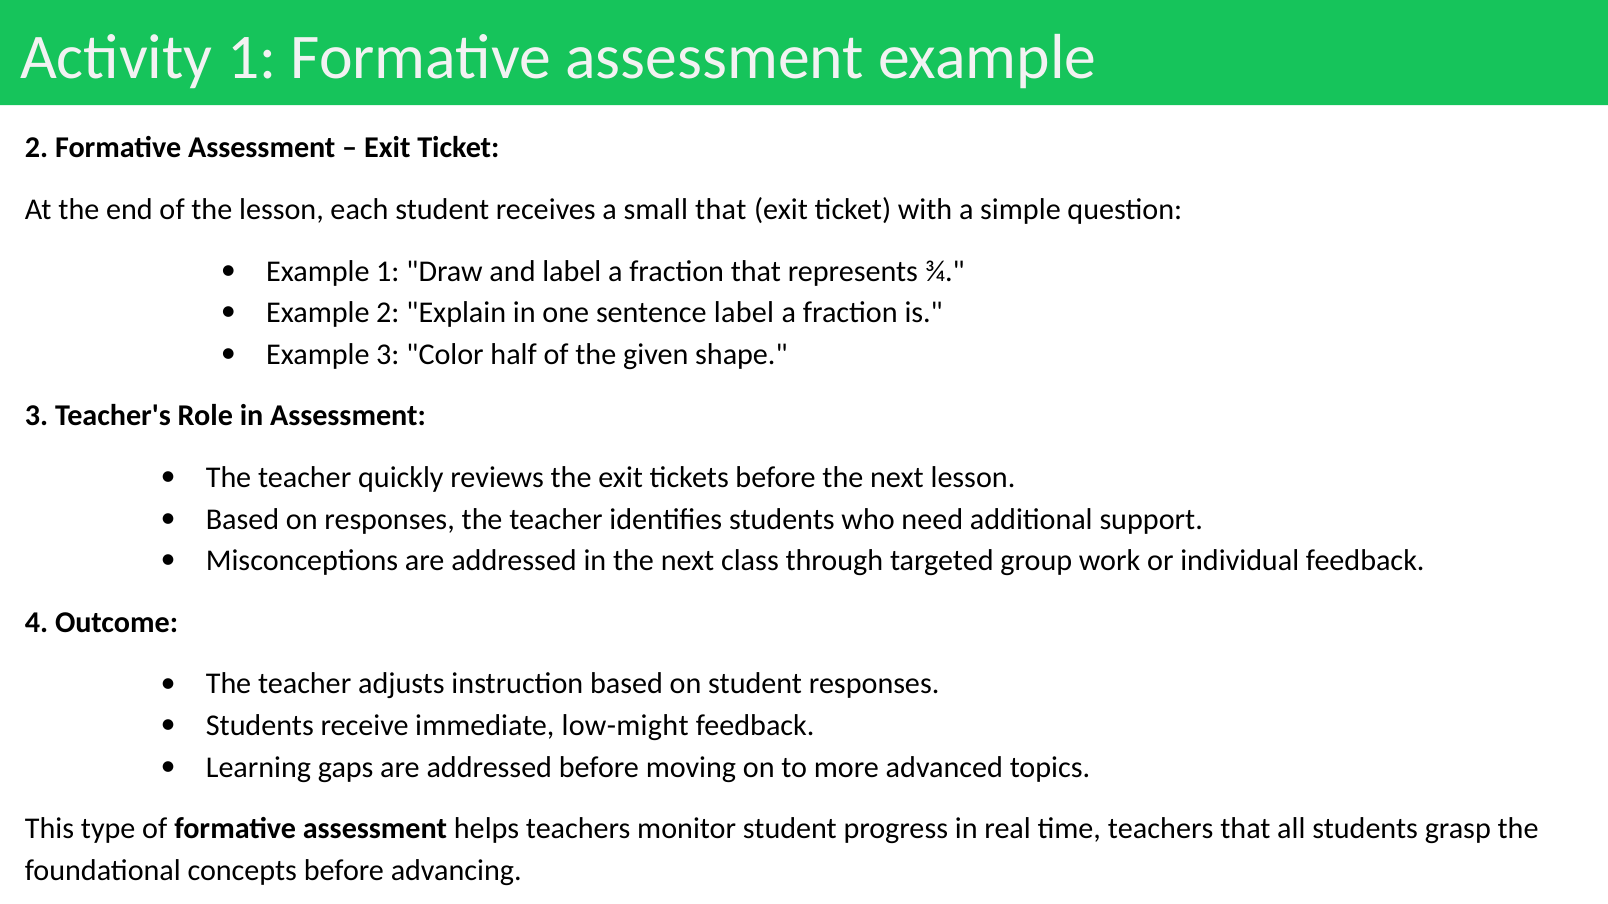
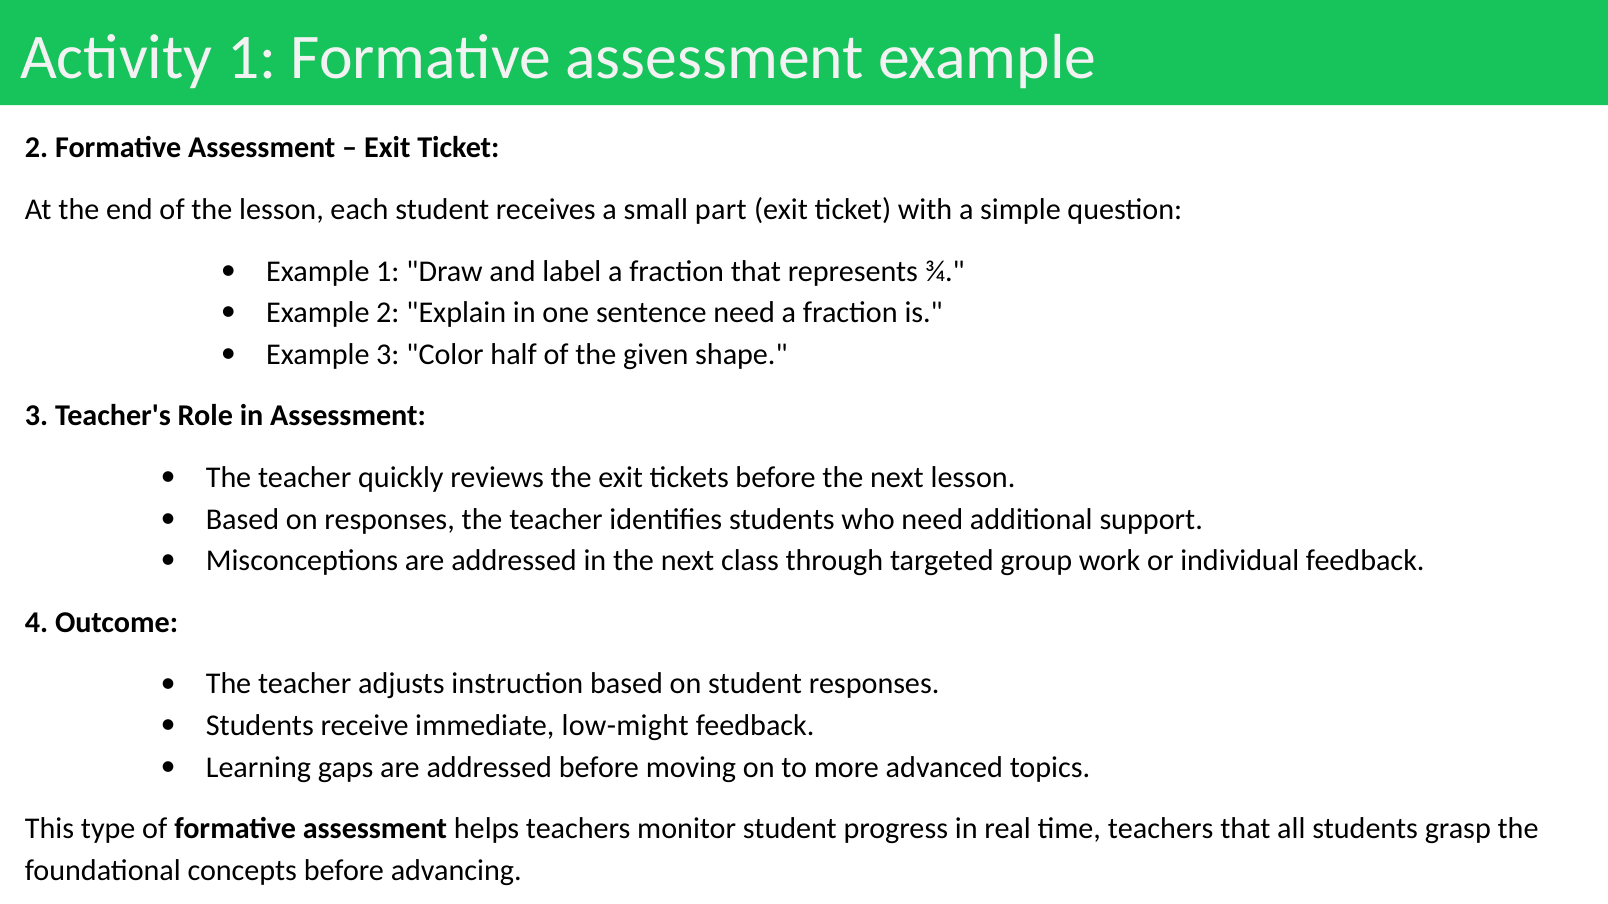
small that: that -> part
sentence label: label -> need
